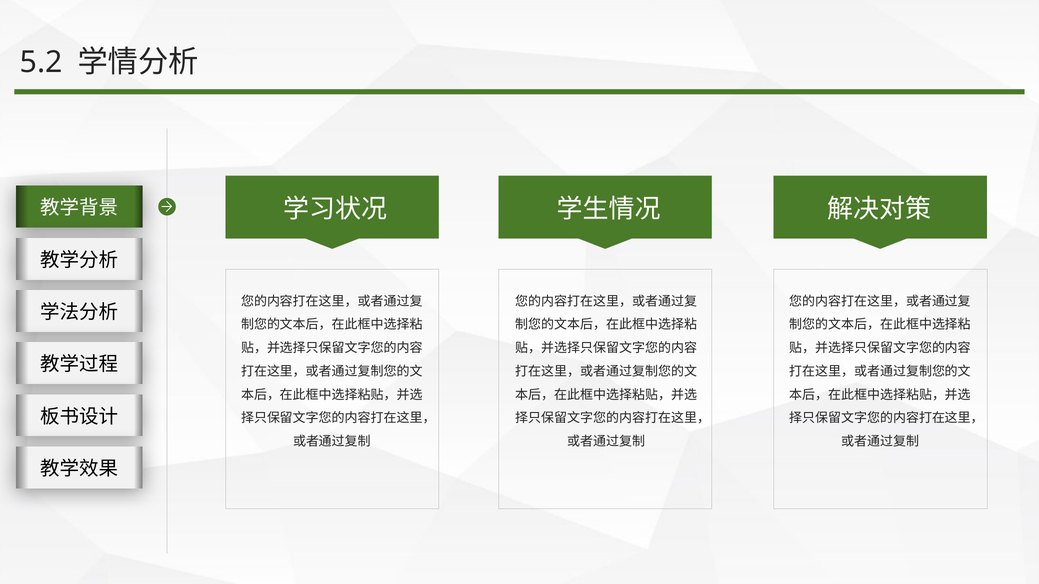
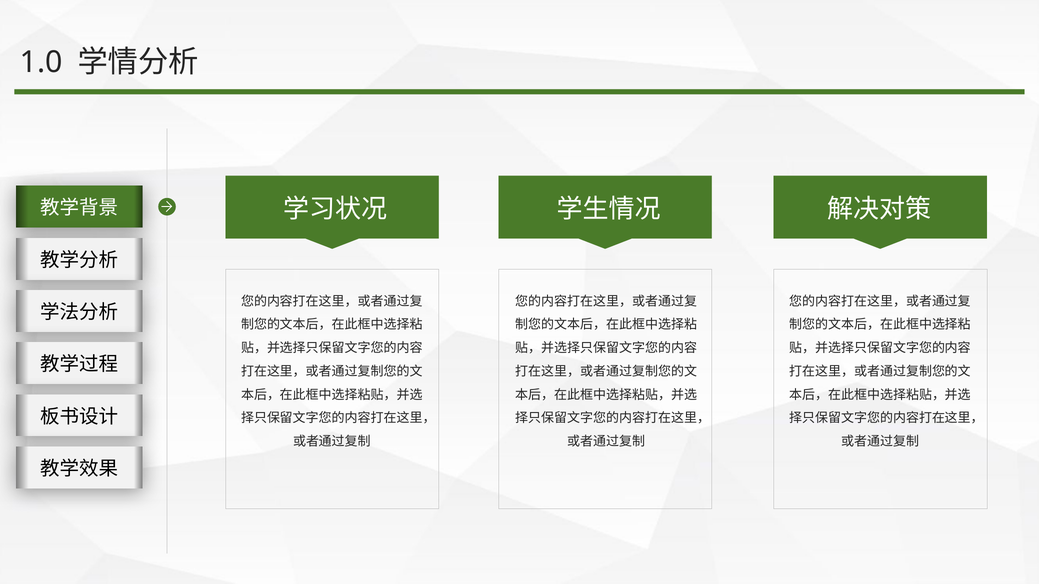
5.2: 5.2 -> 1.0
